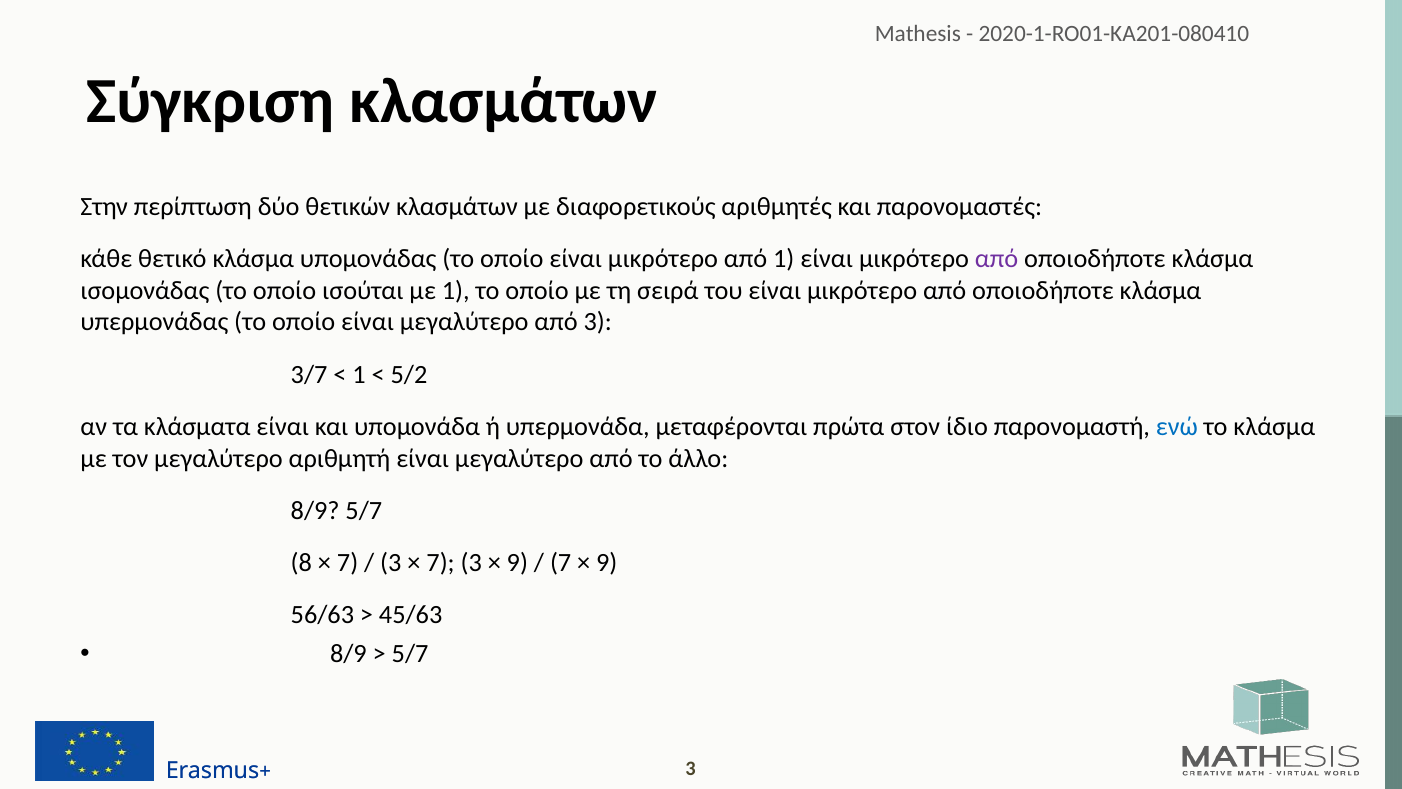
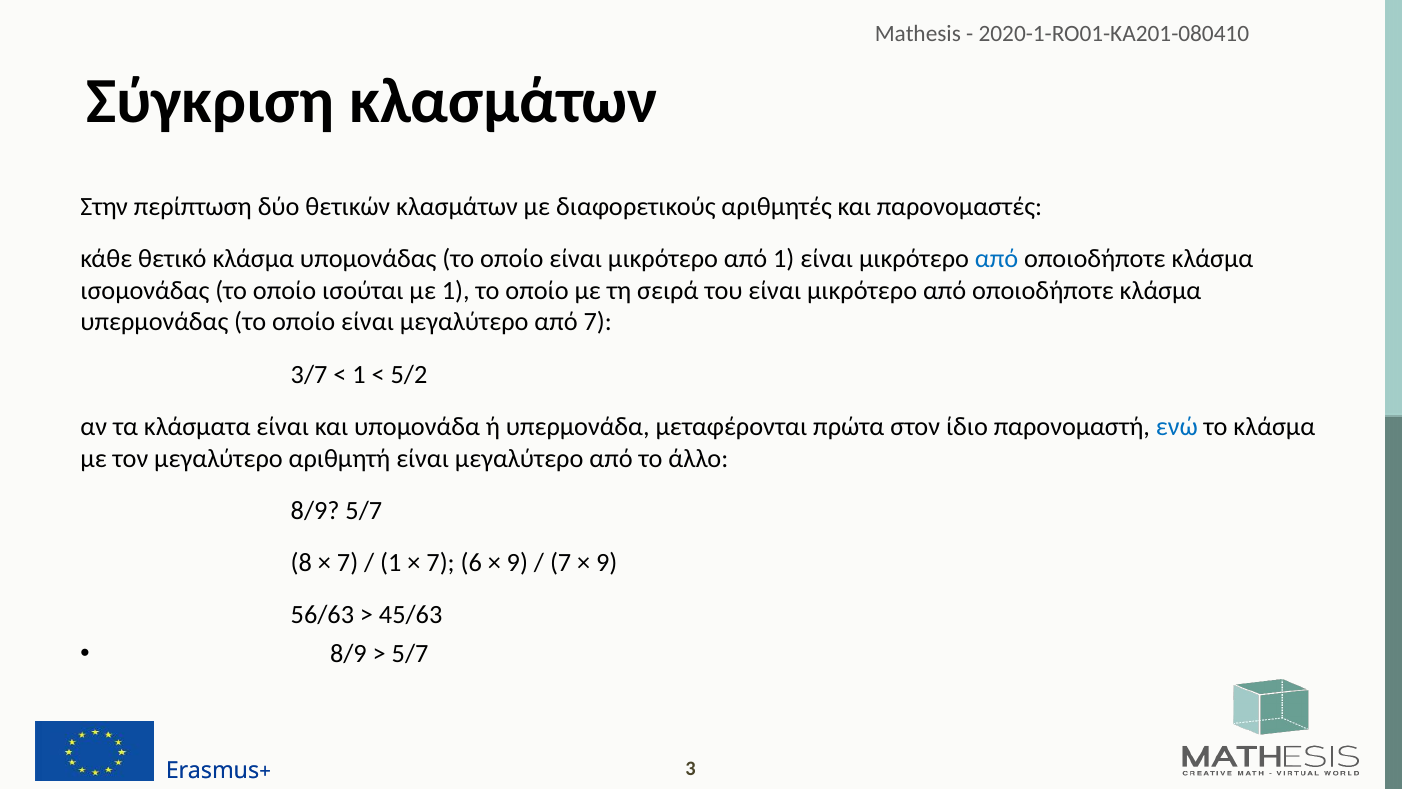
από at (996, 259) colour: purple -> blue
από 3: 3 -> 7
3 at (391, 563): 3 -> 1
7 3: 3 -> 6
